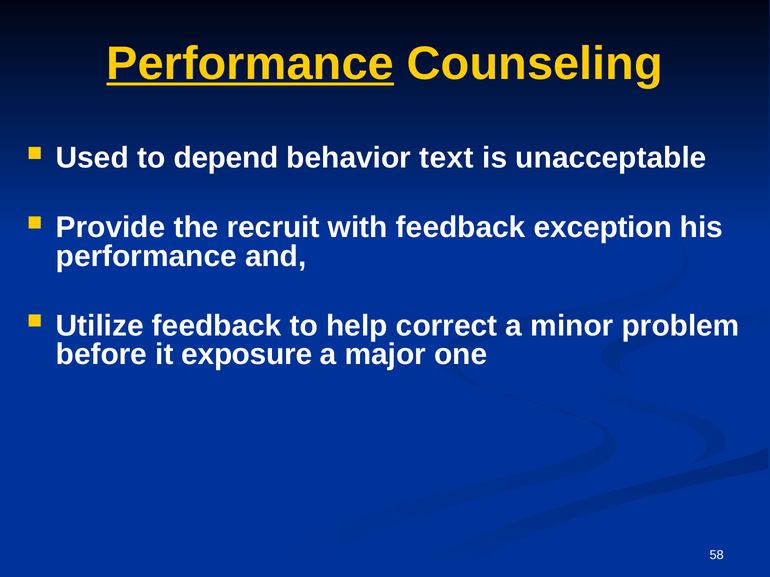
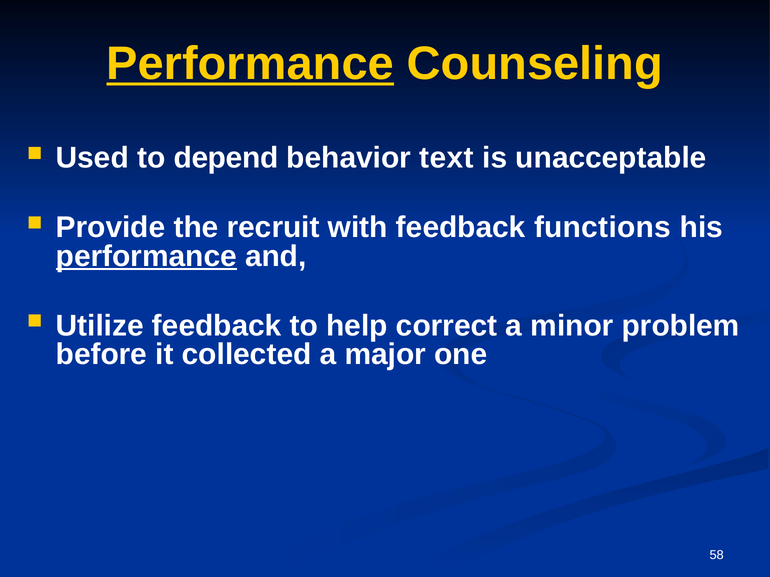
exception: exception -> functions
performance at (146, 256) underline: none -> present
exposure: exposure -> collected
